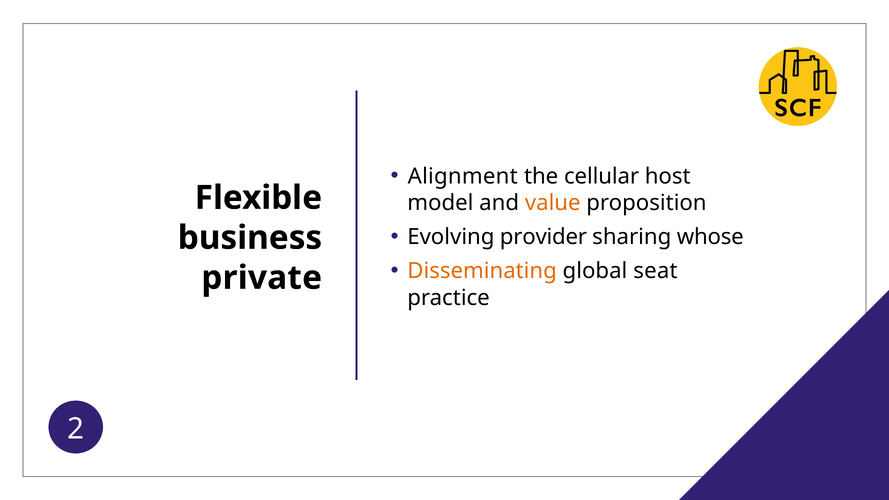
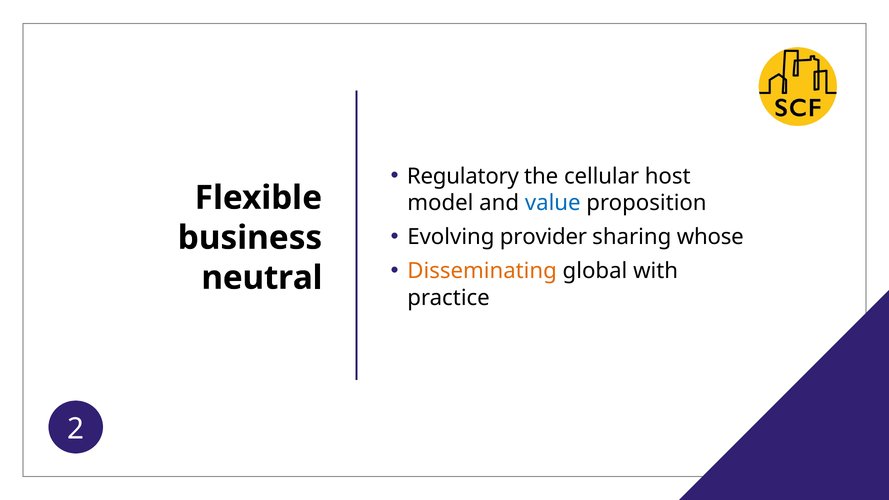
Alignment: Alignment -> Regulatory
value colour: orange -> blue
seat: seat -> with
private: private -> neutral
